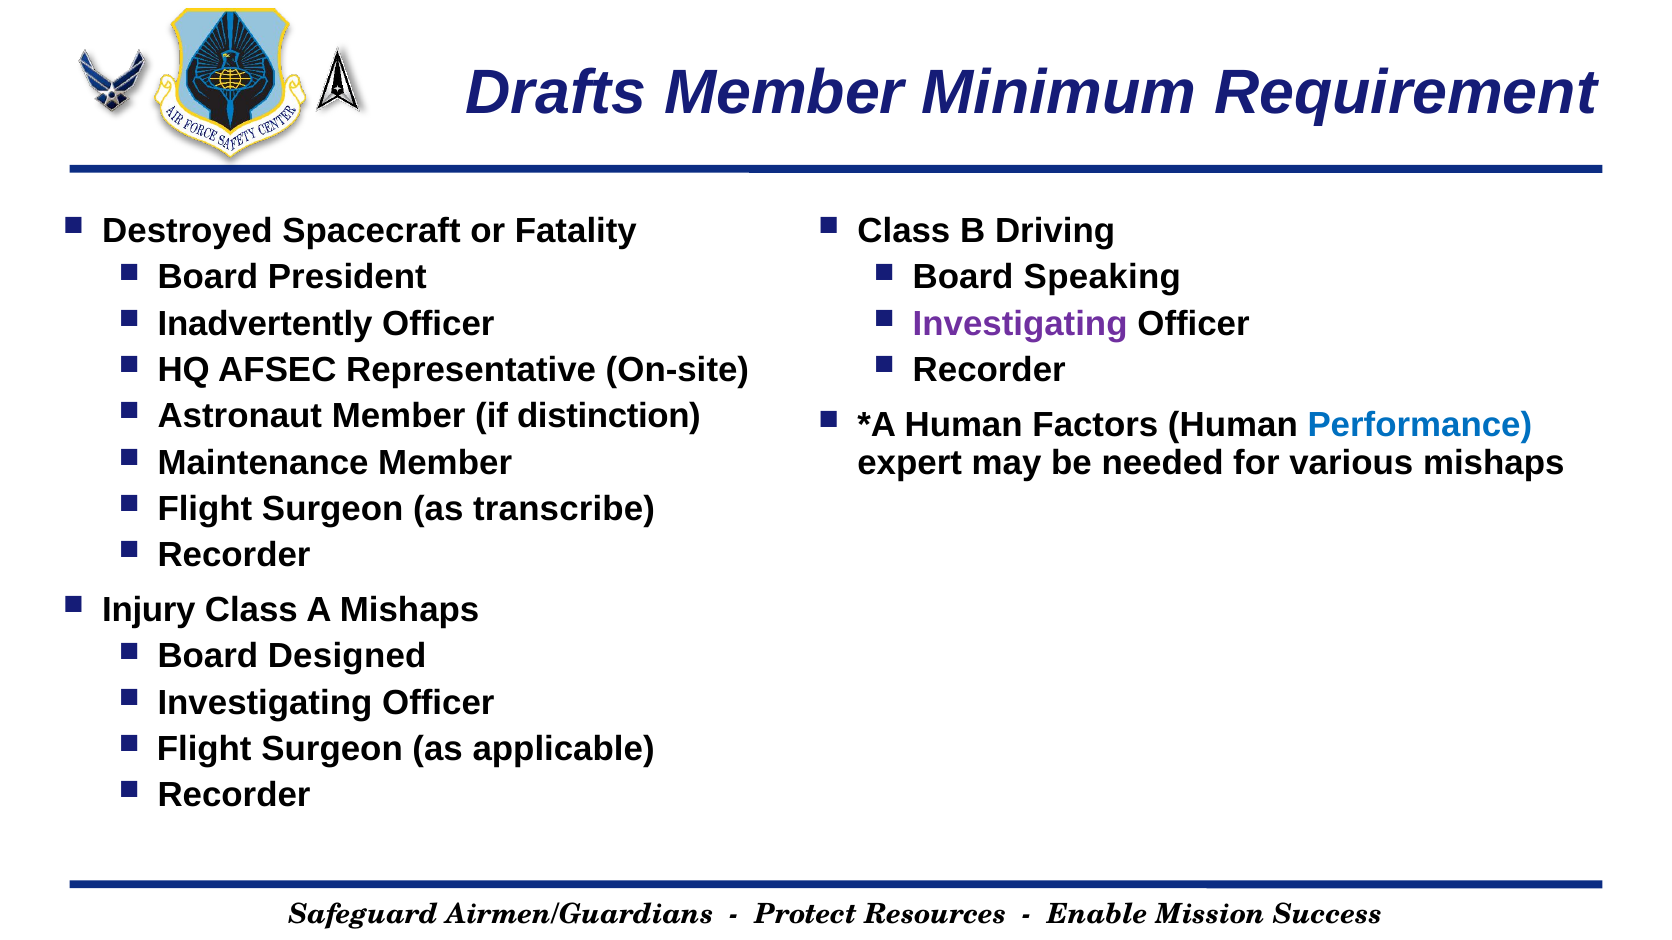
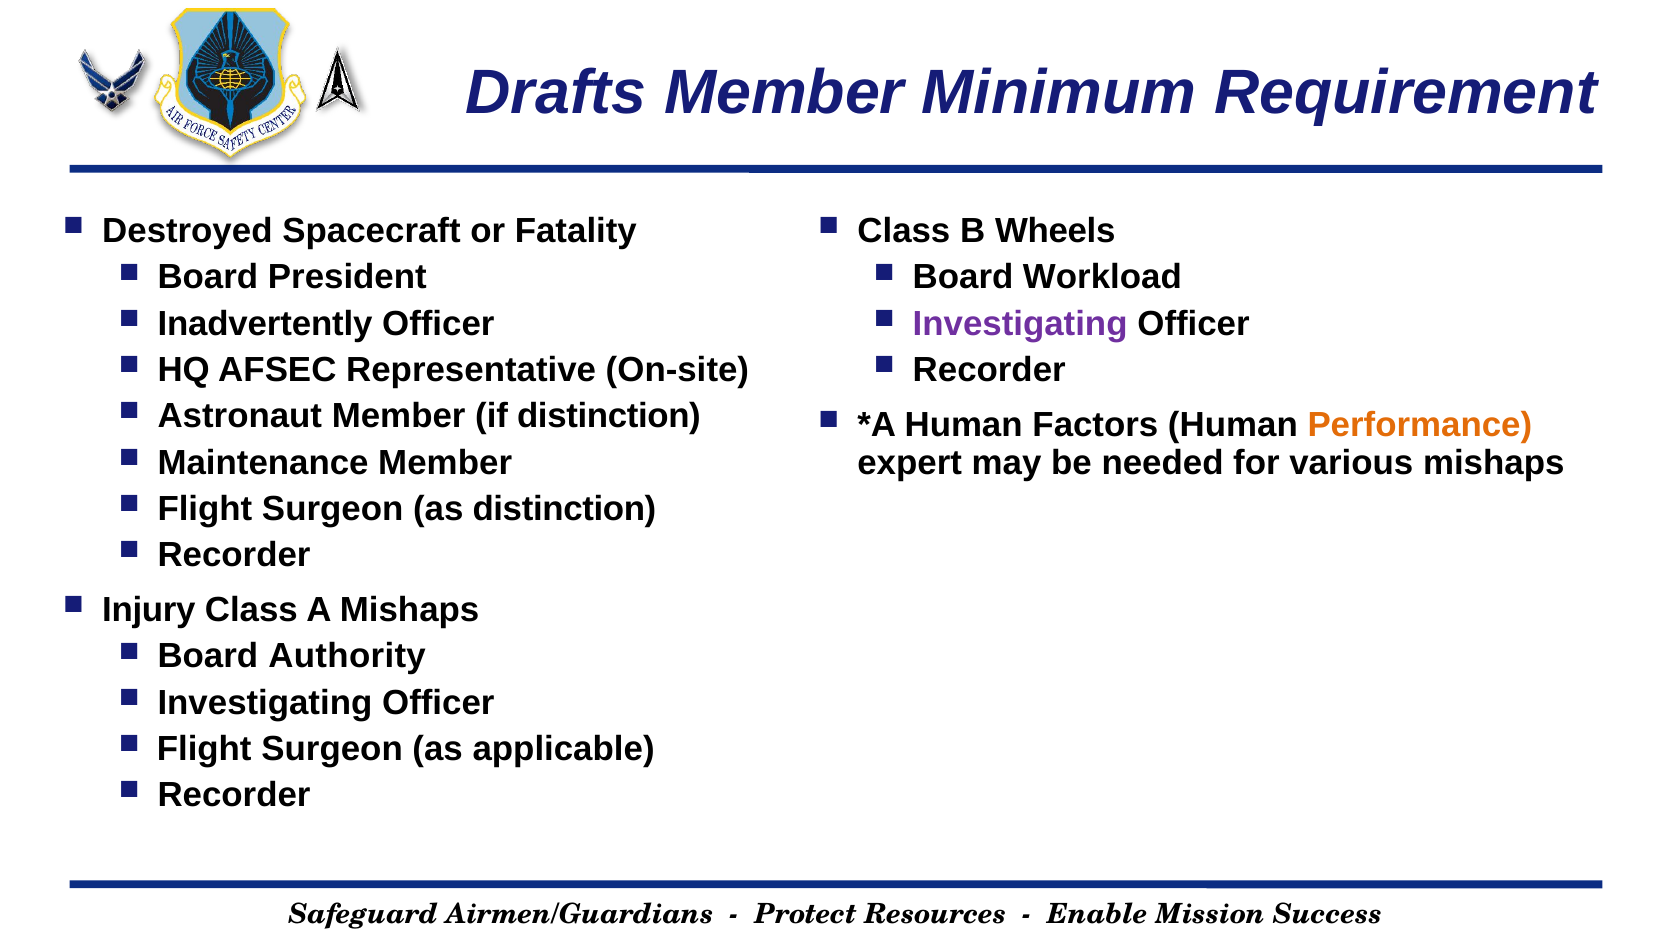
Driving: Driving -> Wheels
Speaking: Speaking -> Workload
Performance colour: blue -> orange
as transcribe: transcribe -> distinction
Designed: Designed -> Authority
